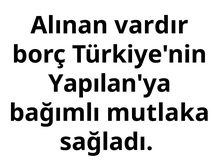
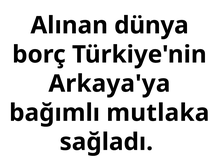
vardır: vardır -> dünya
Yapılan'ya: Yapılan'ya -> Arkaya'ya
